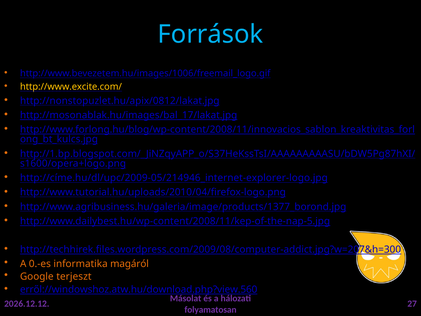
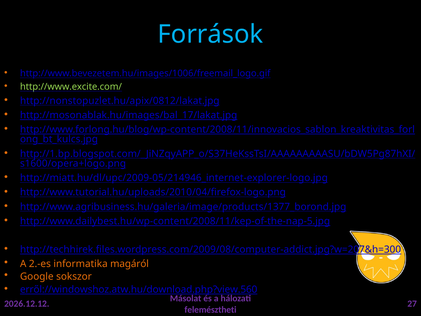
http://www.excite.com/ colour: yellow -> light green
http://címe.hu/dl/upc/2009-05/214946_internet-explorer-logo.jpg: http://címe.hu/dl/upc/2009-05/214946_internet-explorer-logo.jpg -> http://miatt.hu/dl/upc/2009-05/214946_internet-explorer-logo.jpg
0.-es: 0.-es -> 2.-es
terjeszt: terjeszt -> sokszor
folyamatosan: folyamatosan -> felemésztheti
